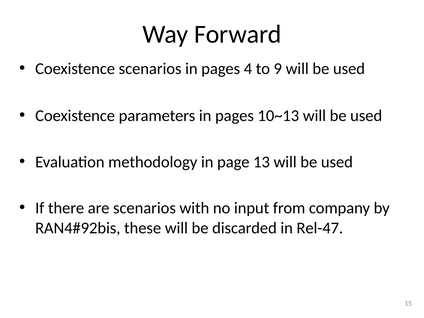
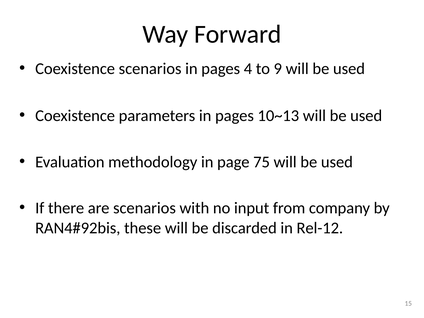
13: 13 -> 75
Rel-47: Rel-47 -> Rel-12
